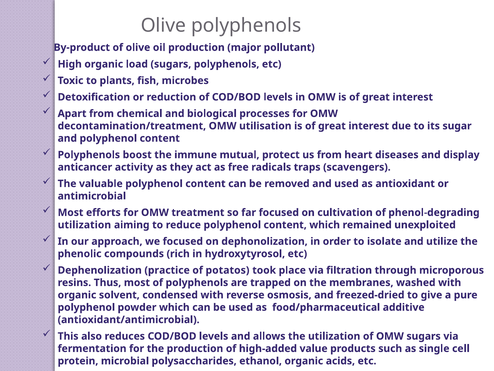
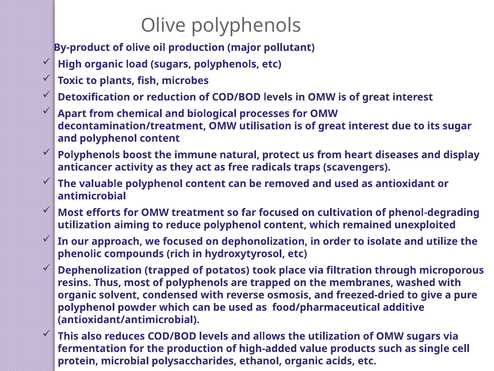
mutual: mutual -> natural
Dephenolization practice: practice -> trapped
